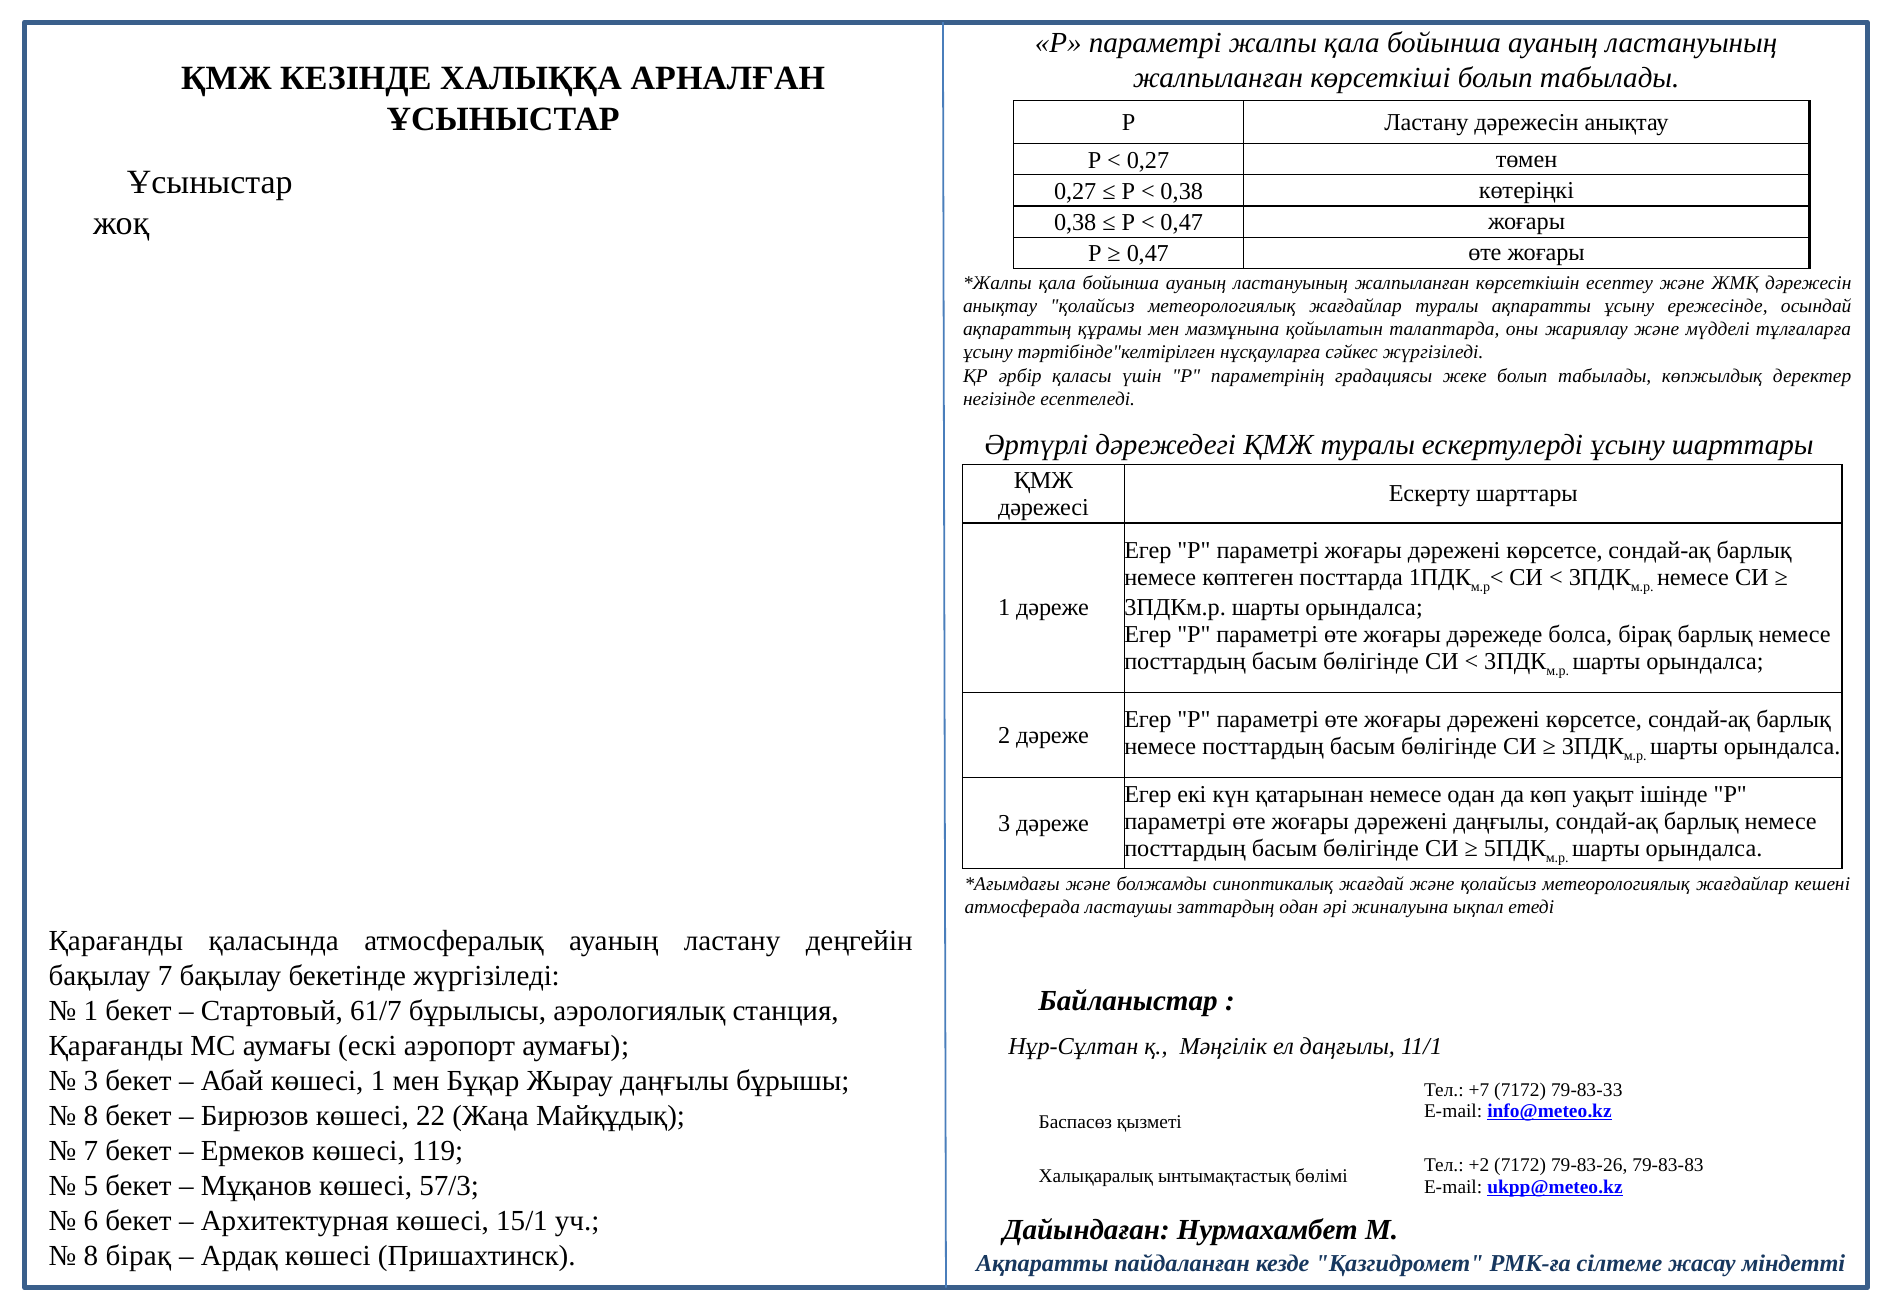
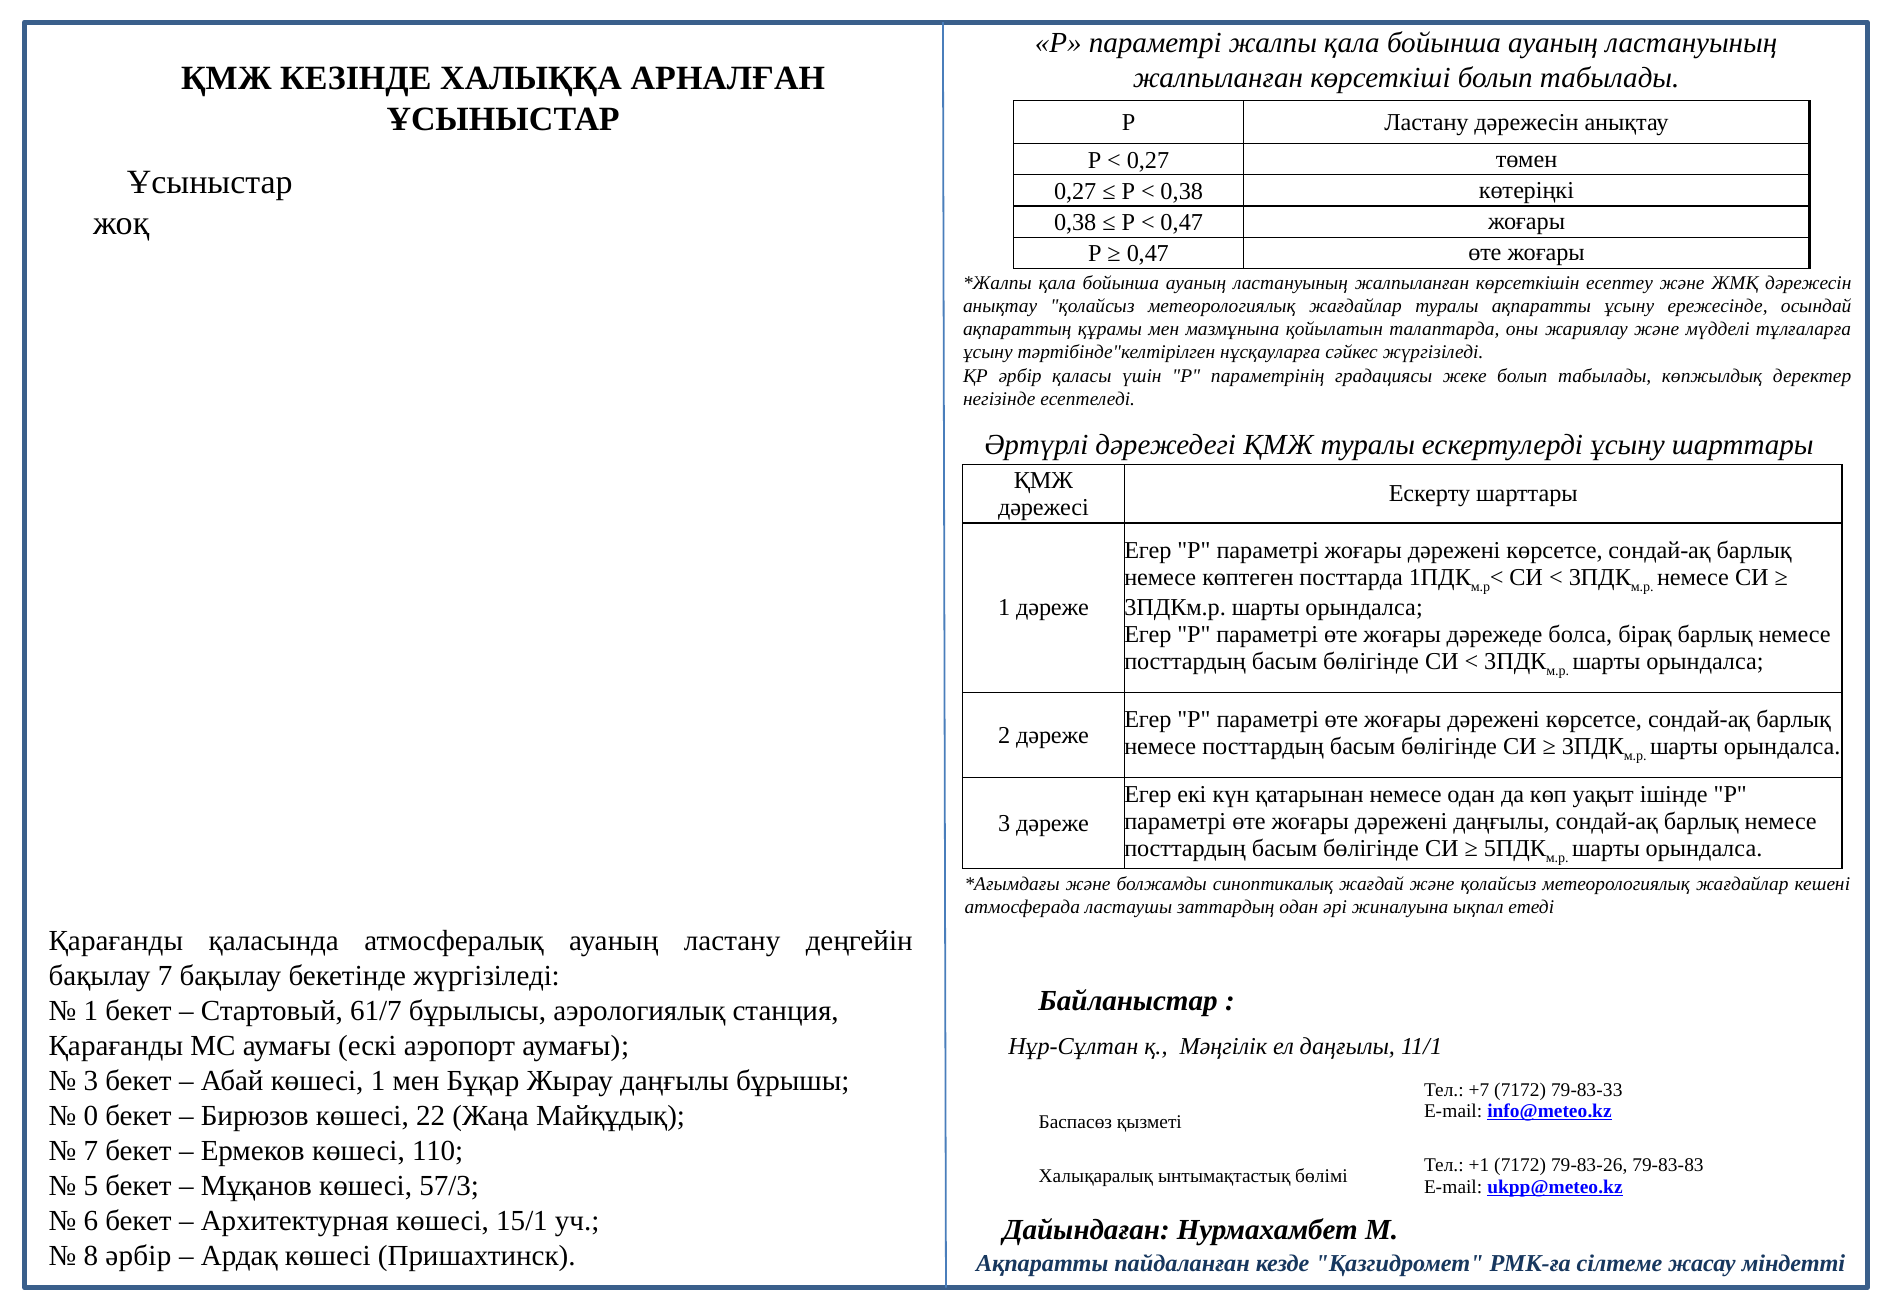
8 at (91, 1116): 8 -> 0
119: 119 -> 110
+2: +2 -> +1
8 бірақ: бірақ -> әрбір
